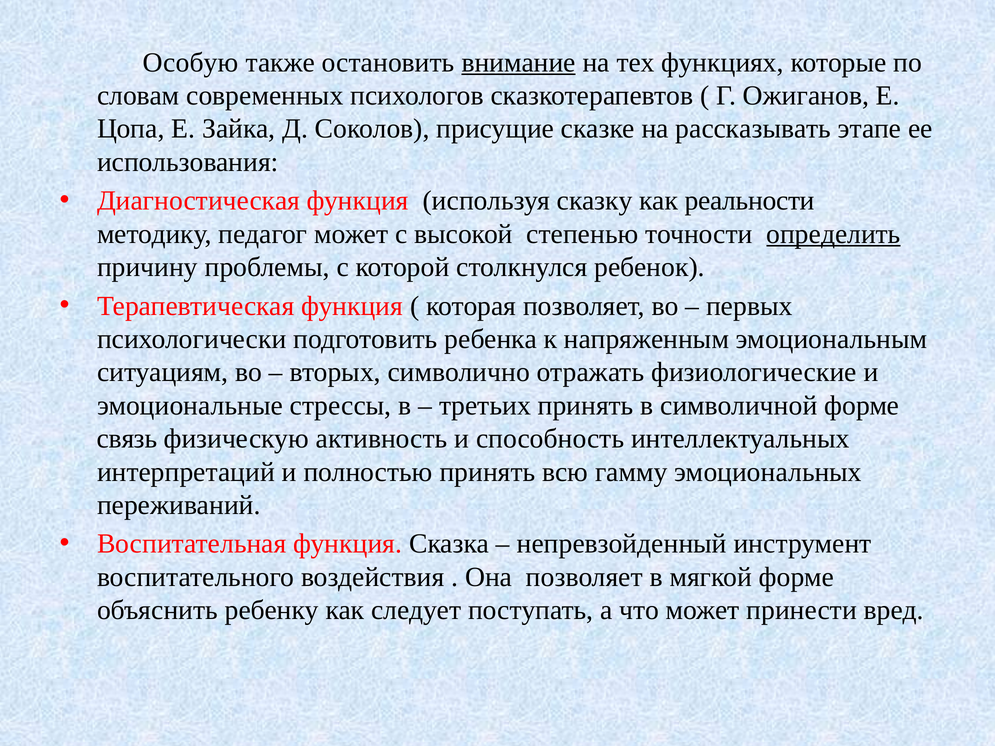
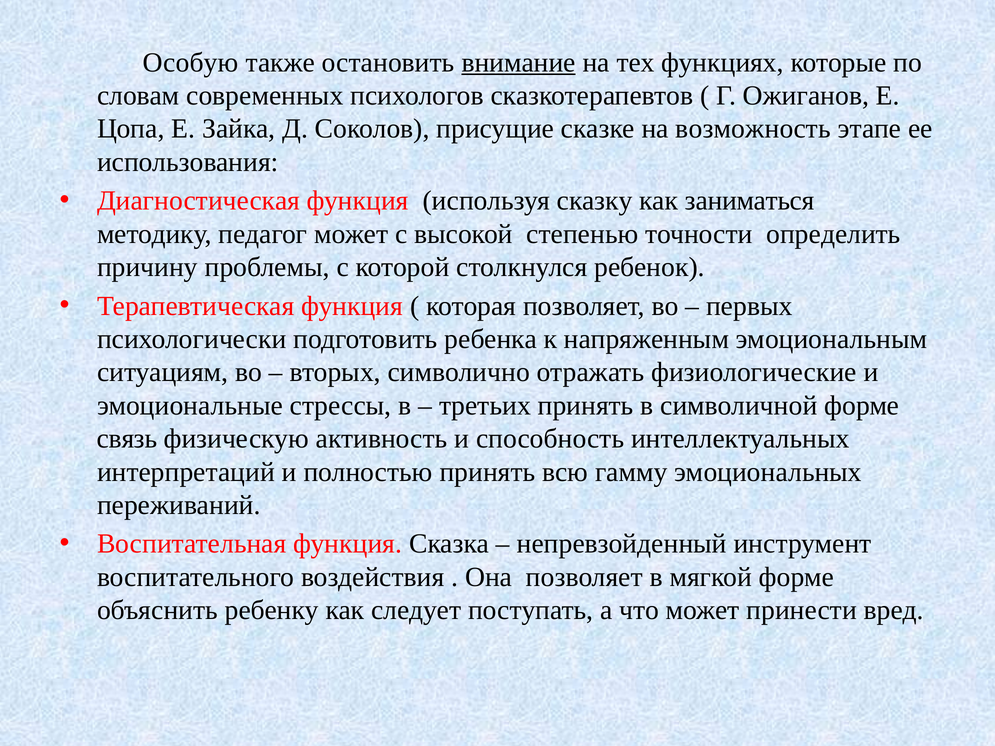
рассказывать: рассказывать -> возможность
реальности: реальности -> заниматься
определить underline: present -> none
